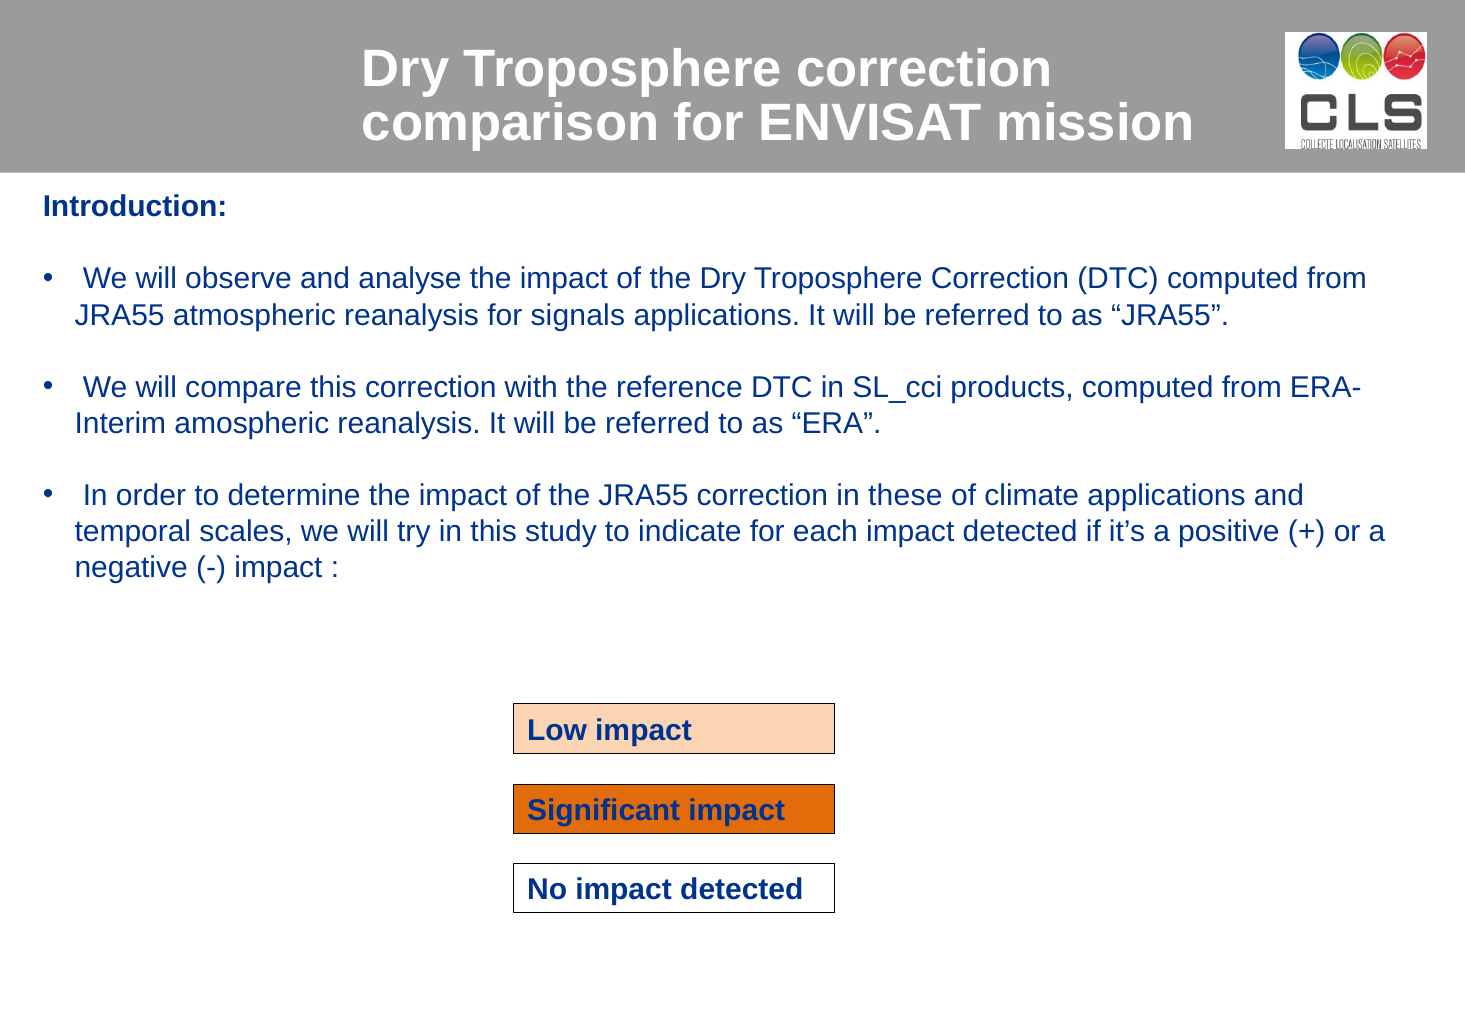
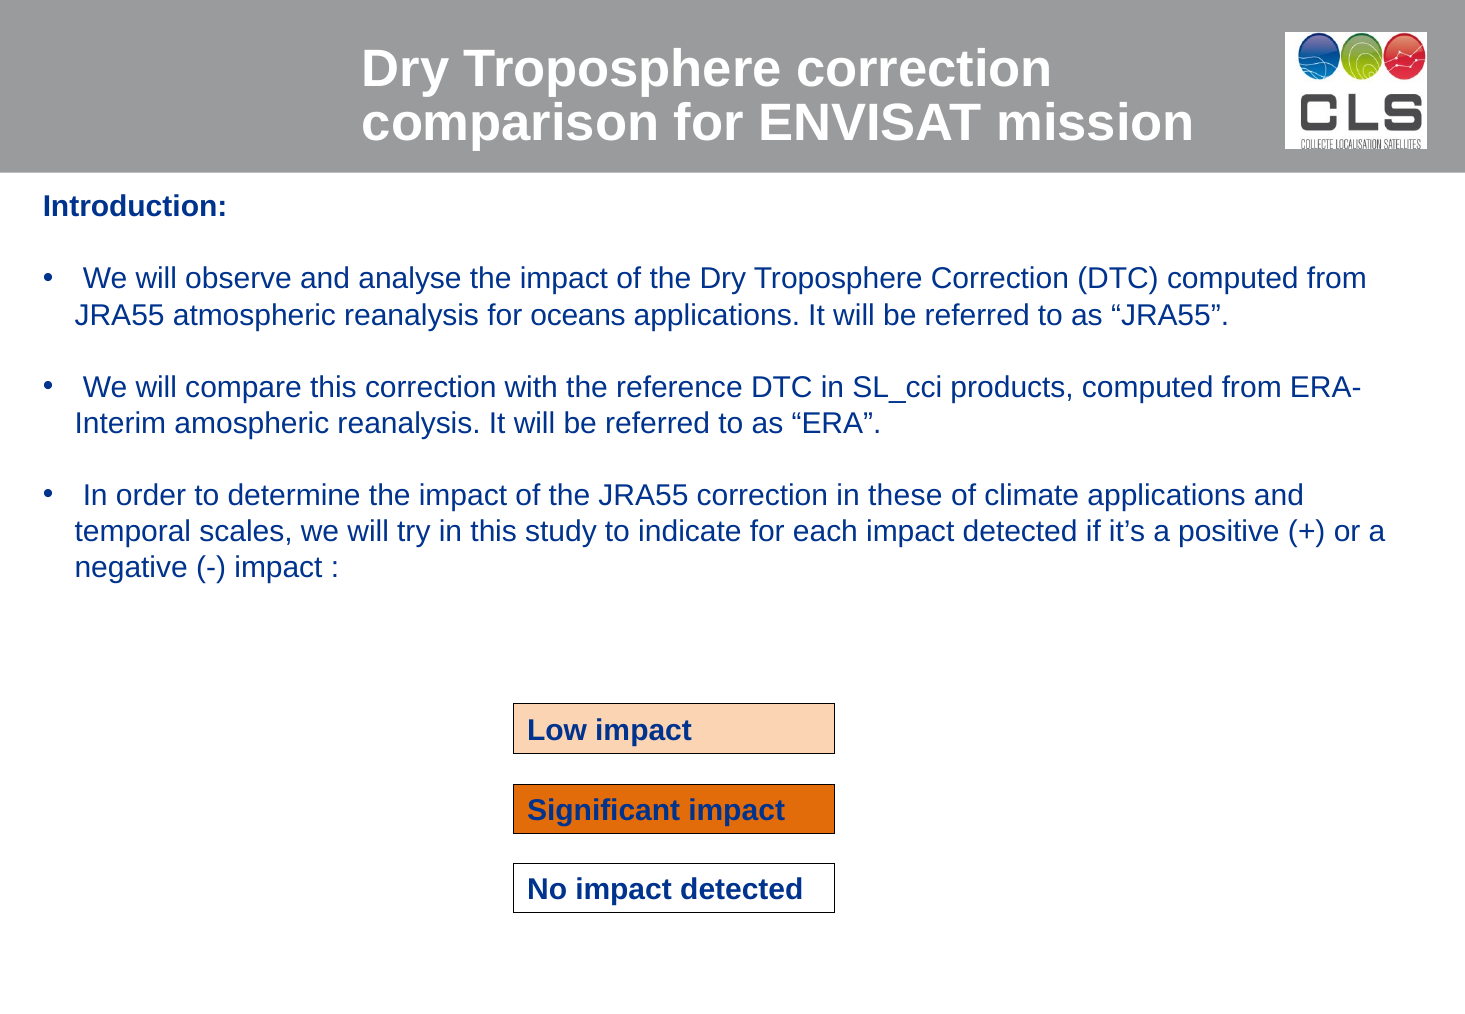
signals: signals -> oceans
